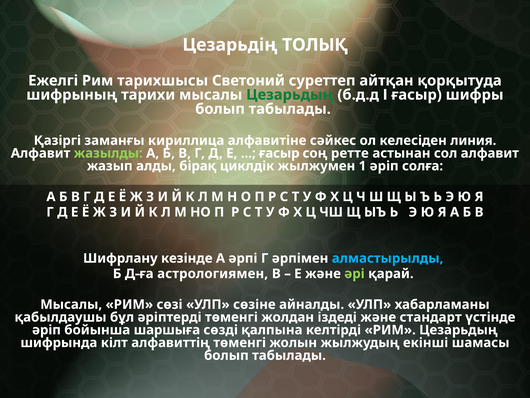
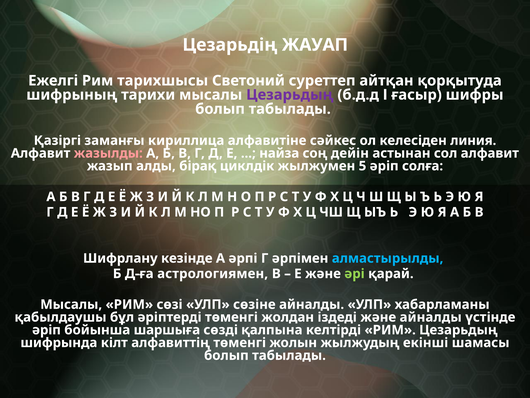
ТОЛЫҚ: ТОЛЫҚ -> ЖАУАП
Цезарьдың at (290, 95) colour: green -> purple
жазылды colour: light green -> pink
ғасыр at (279, 153): ғасыр -> найза
ретте: ретте -> дейін
1: 1 -> 5
және стандарт: стандарт -> айналды
